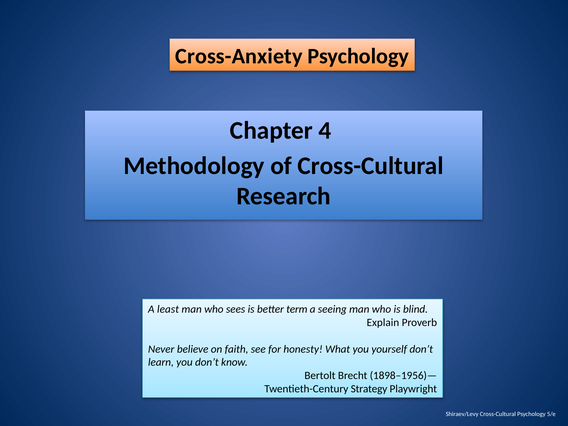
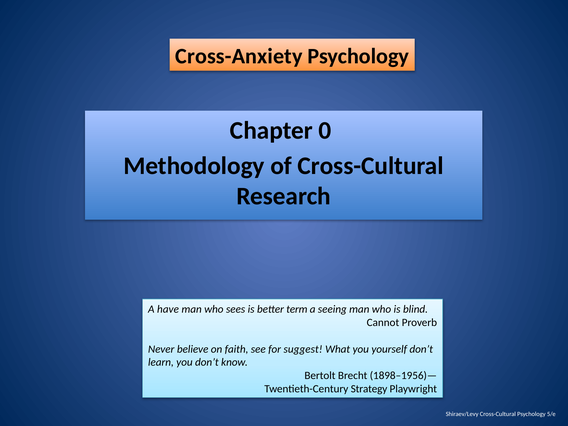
4: 4 -> 0
least: least -> have
Explain: Explain -> Cannot
honesty: honesty -> suggest
